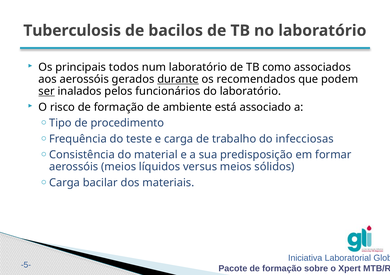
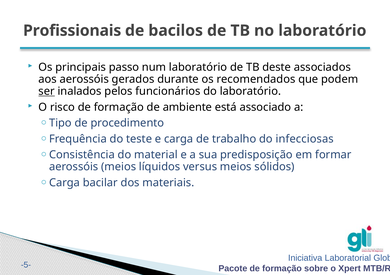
Tuberculosis: Tuberculosis -> Profissionais
todos: todos -> passo
como: como -> deste
durante underline: present -> none
